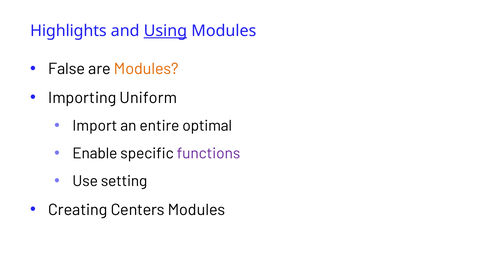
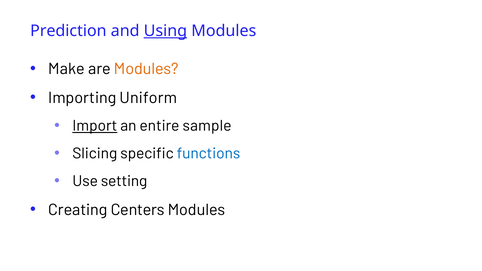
Highlights: Highlights -> Prediction
False: False -> Make
Import underline: none -> present
optimal: optimal -> sample
Enable: Enable -> Slicing
functions colour: purple -> blue
